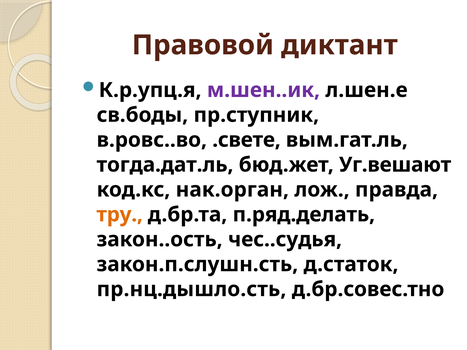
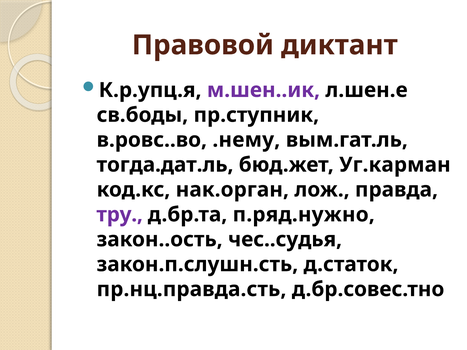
.свете: .свете -> .нему
Уг.вешают: Уг.вешают -> Уг.карман
тру colour: orange -> purple
п.ряд.делать: п.ряд.делать -> п.ряд.нужно
пр.нц.дышло.сть: пр.нц.дышло.сть -> пр.нц.правда.сть
